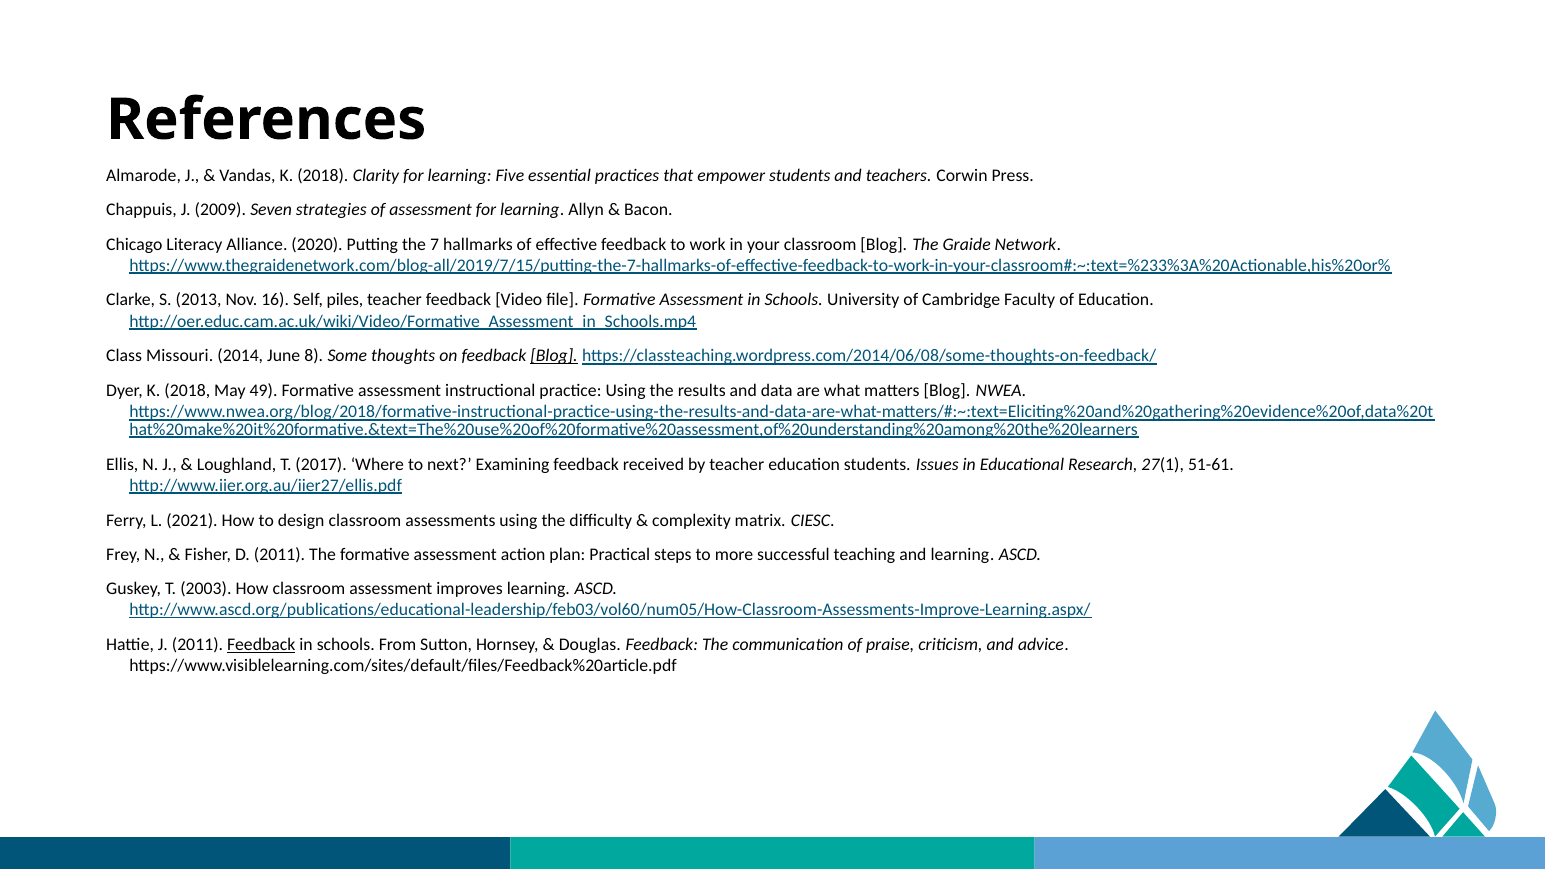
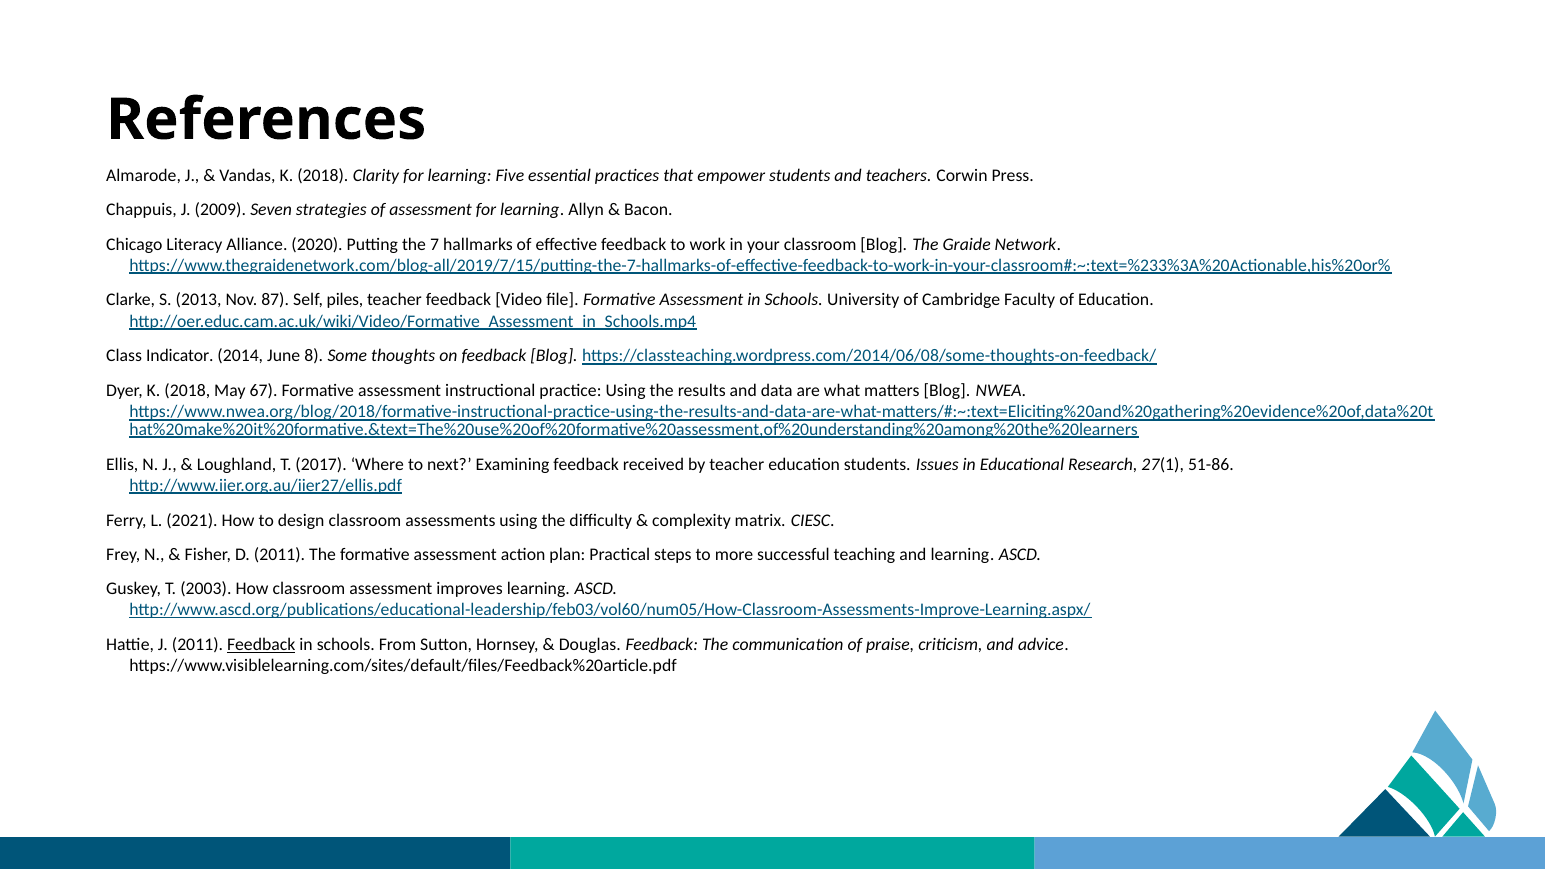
16: 16 -> 87
Missouri: Missouri -> Indicator
Blog at (554, 356) underline: present -> none
49: 49 -> 67
51-61: 51-61 -> 51-86
